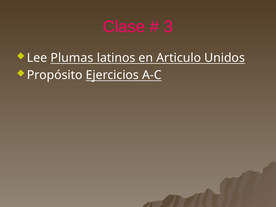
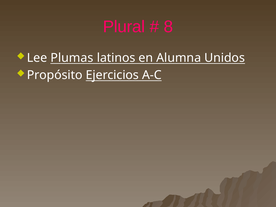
Clase: Clase -> Plural
3: 3 -> 8
Articulo: Articulo -> Alumna
